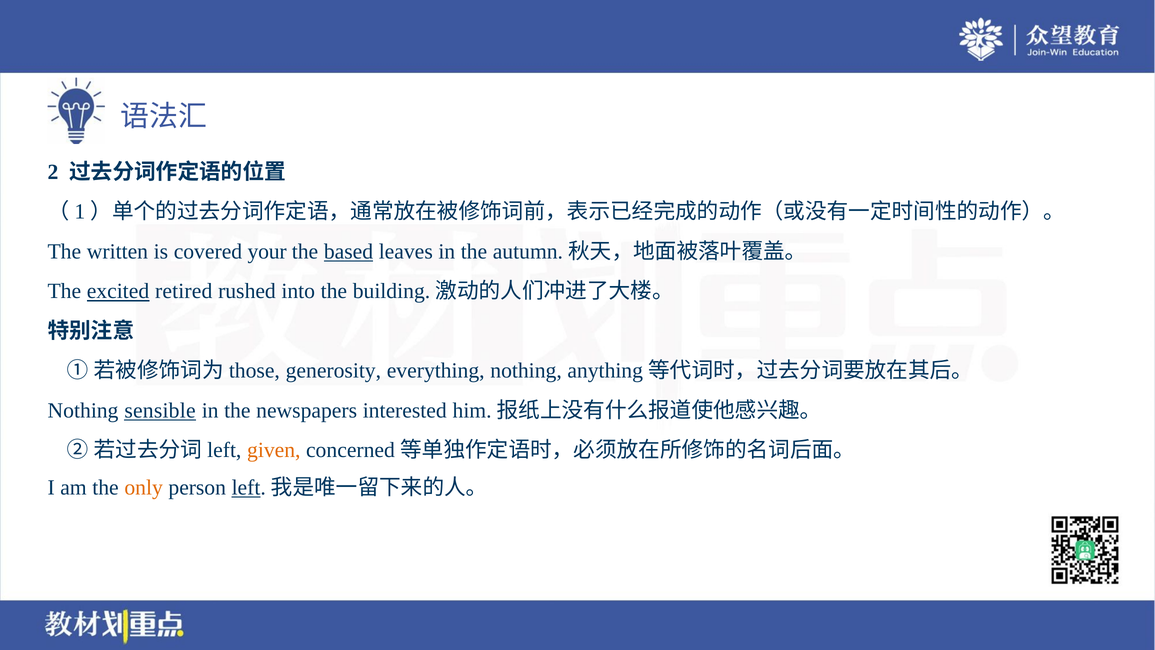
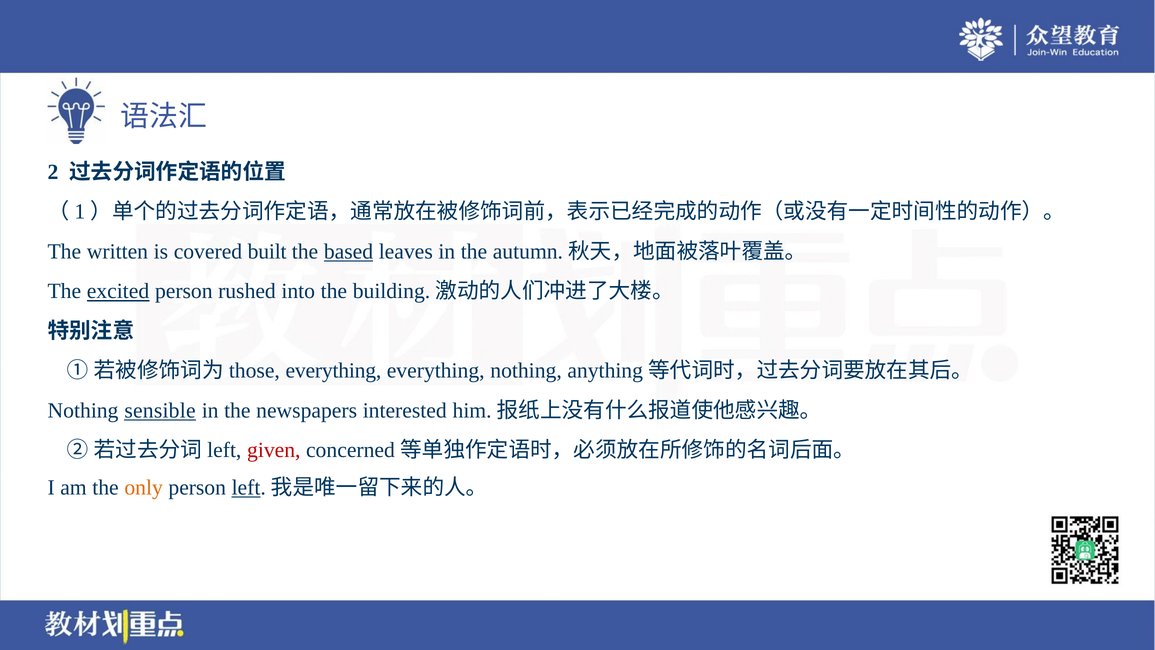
your: your -> built
excited retired: retired -> person
generosity at (333, 370): generosity -> everything
given colour: orange -> red
